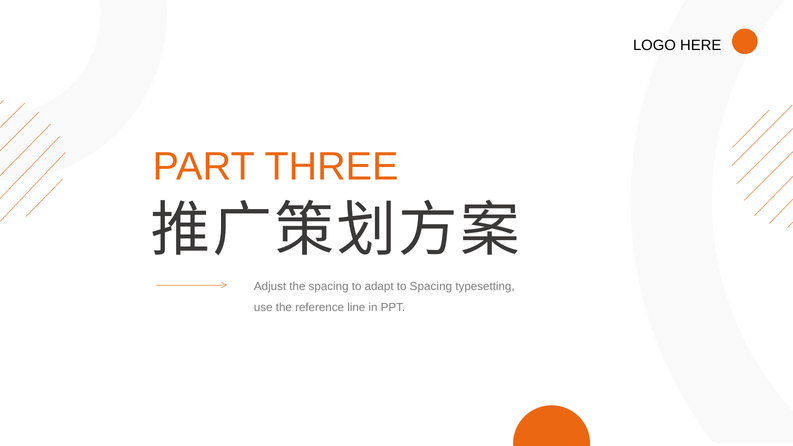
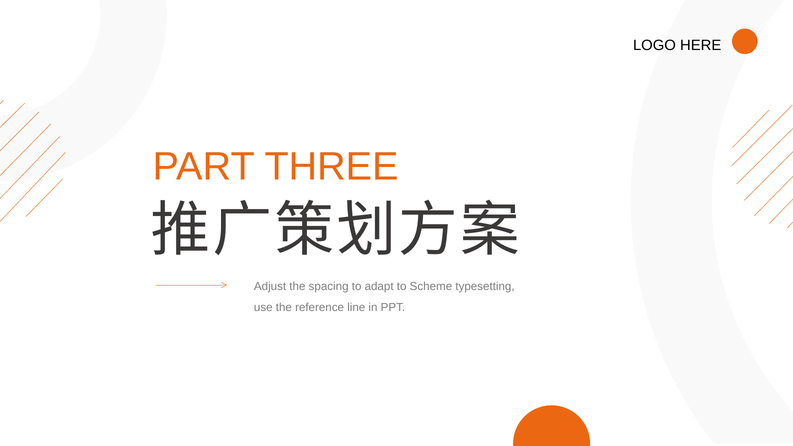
to Spacing: Spacing -> Scheme
